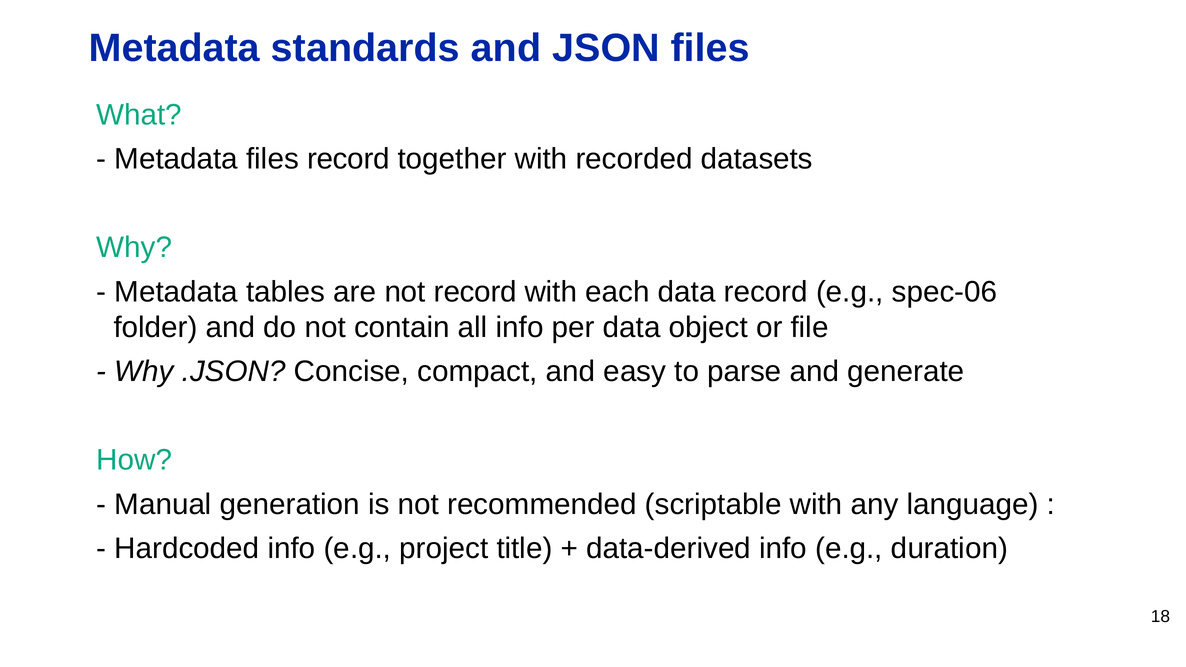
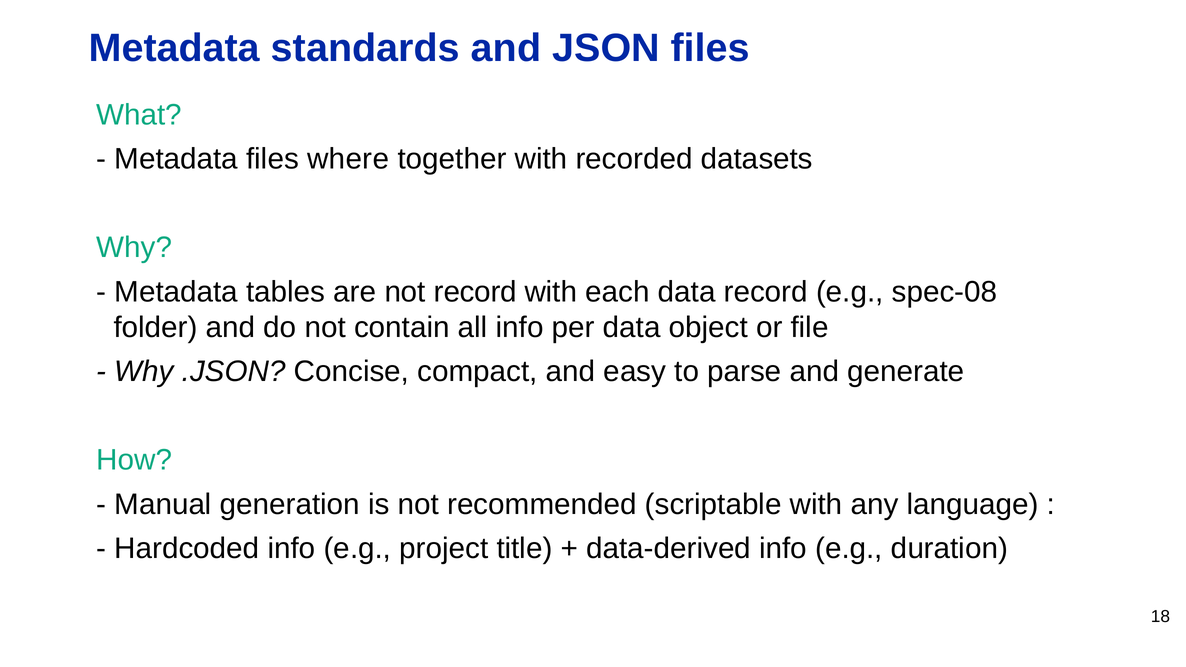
files record: record -> where
spec-06: spec-06 -> spec-08
